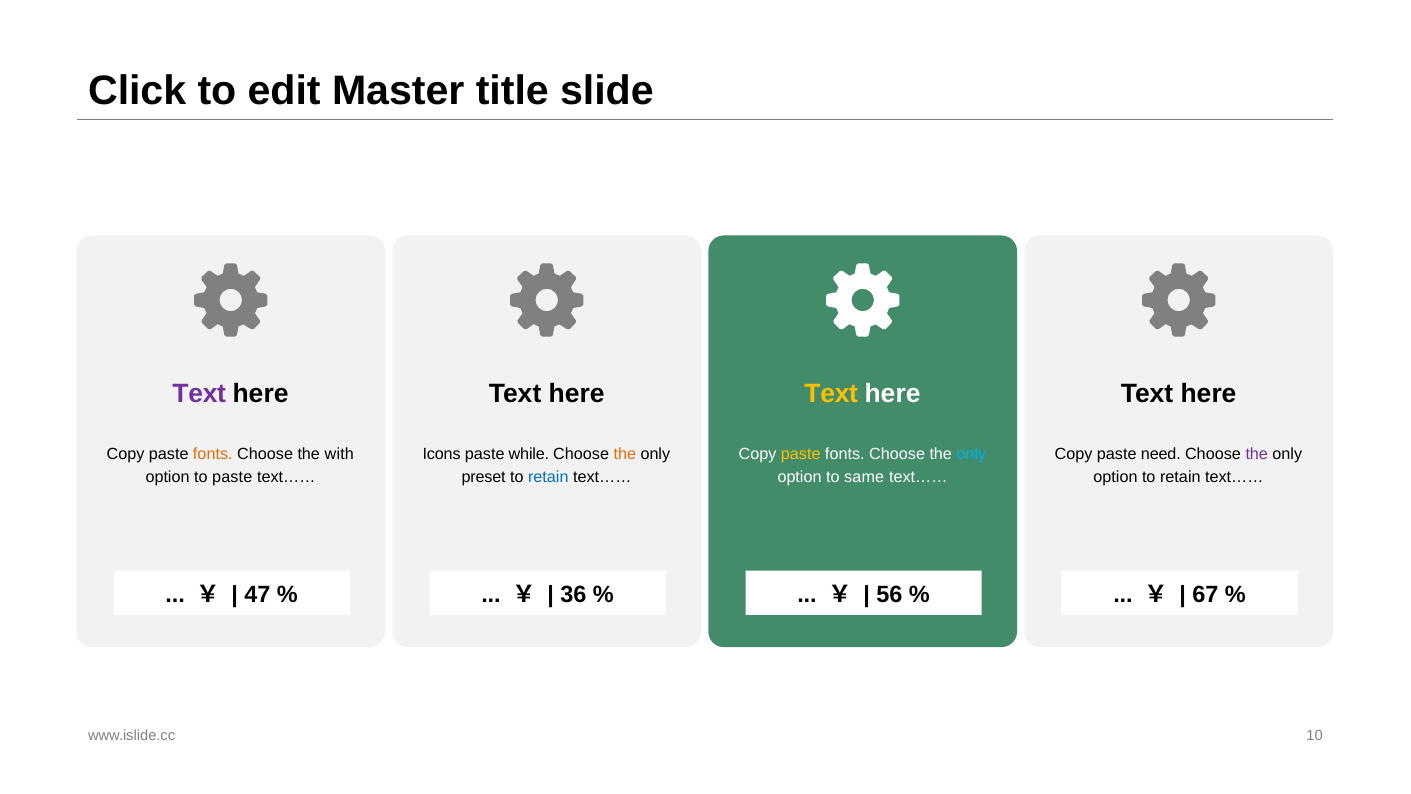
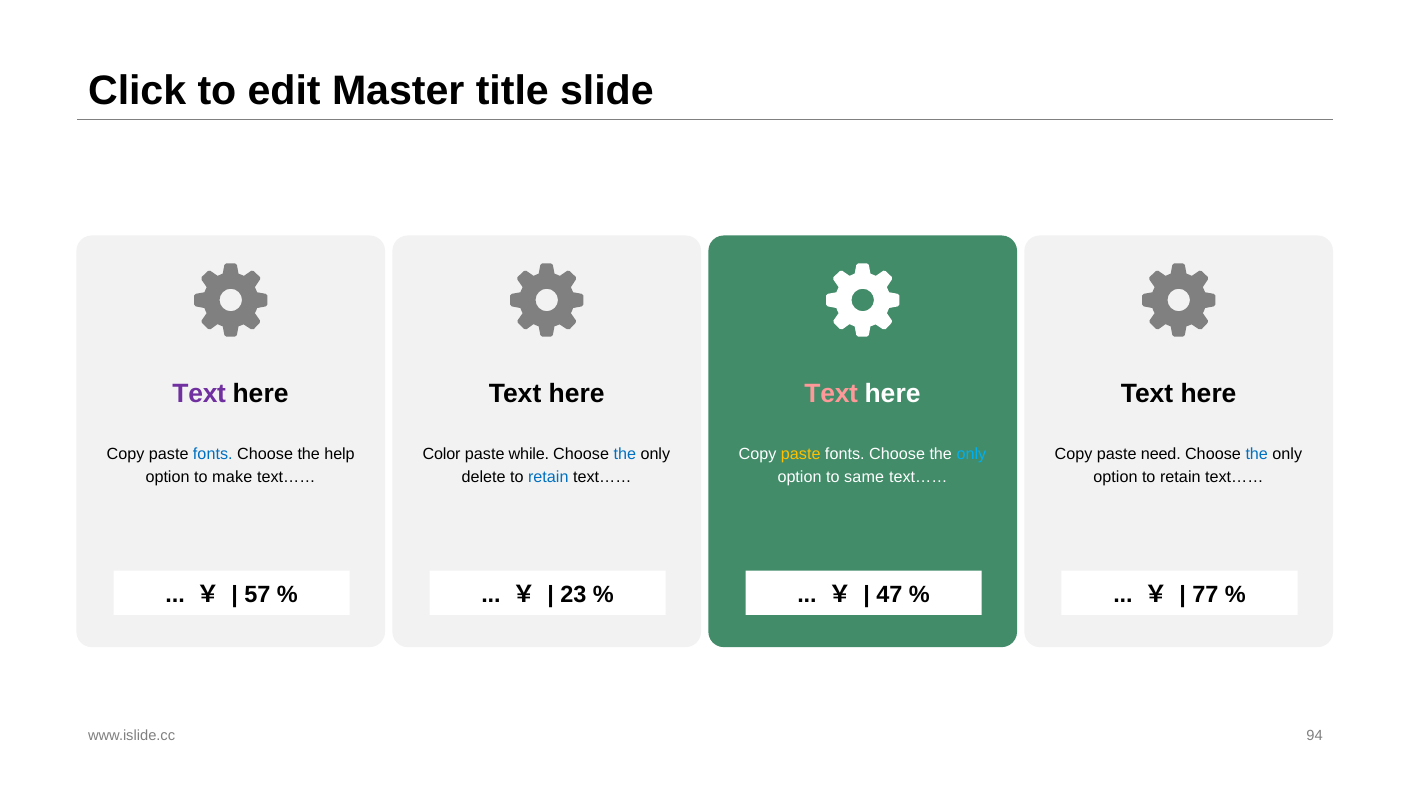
Text at (831, 394) colour: yellow -> pink
fonts at (213, 454) colour: orange -> blue
with: with -> help
Icons: Icons -> Color
the at (625, 454) colour: orange -> blue
the at (1257, 454) colour: purple -> blue
to paste: paste -> make
preset: preset -> delete
47: 47 -> 57
36: 36 -> 23
56: 56 -> 47
67: 67 -> 77
10: 10 -> 94
